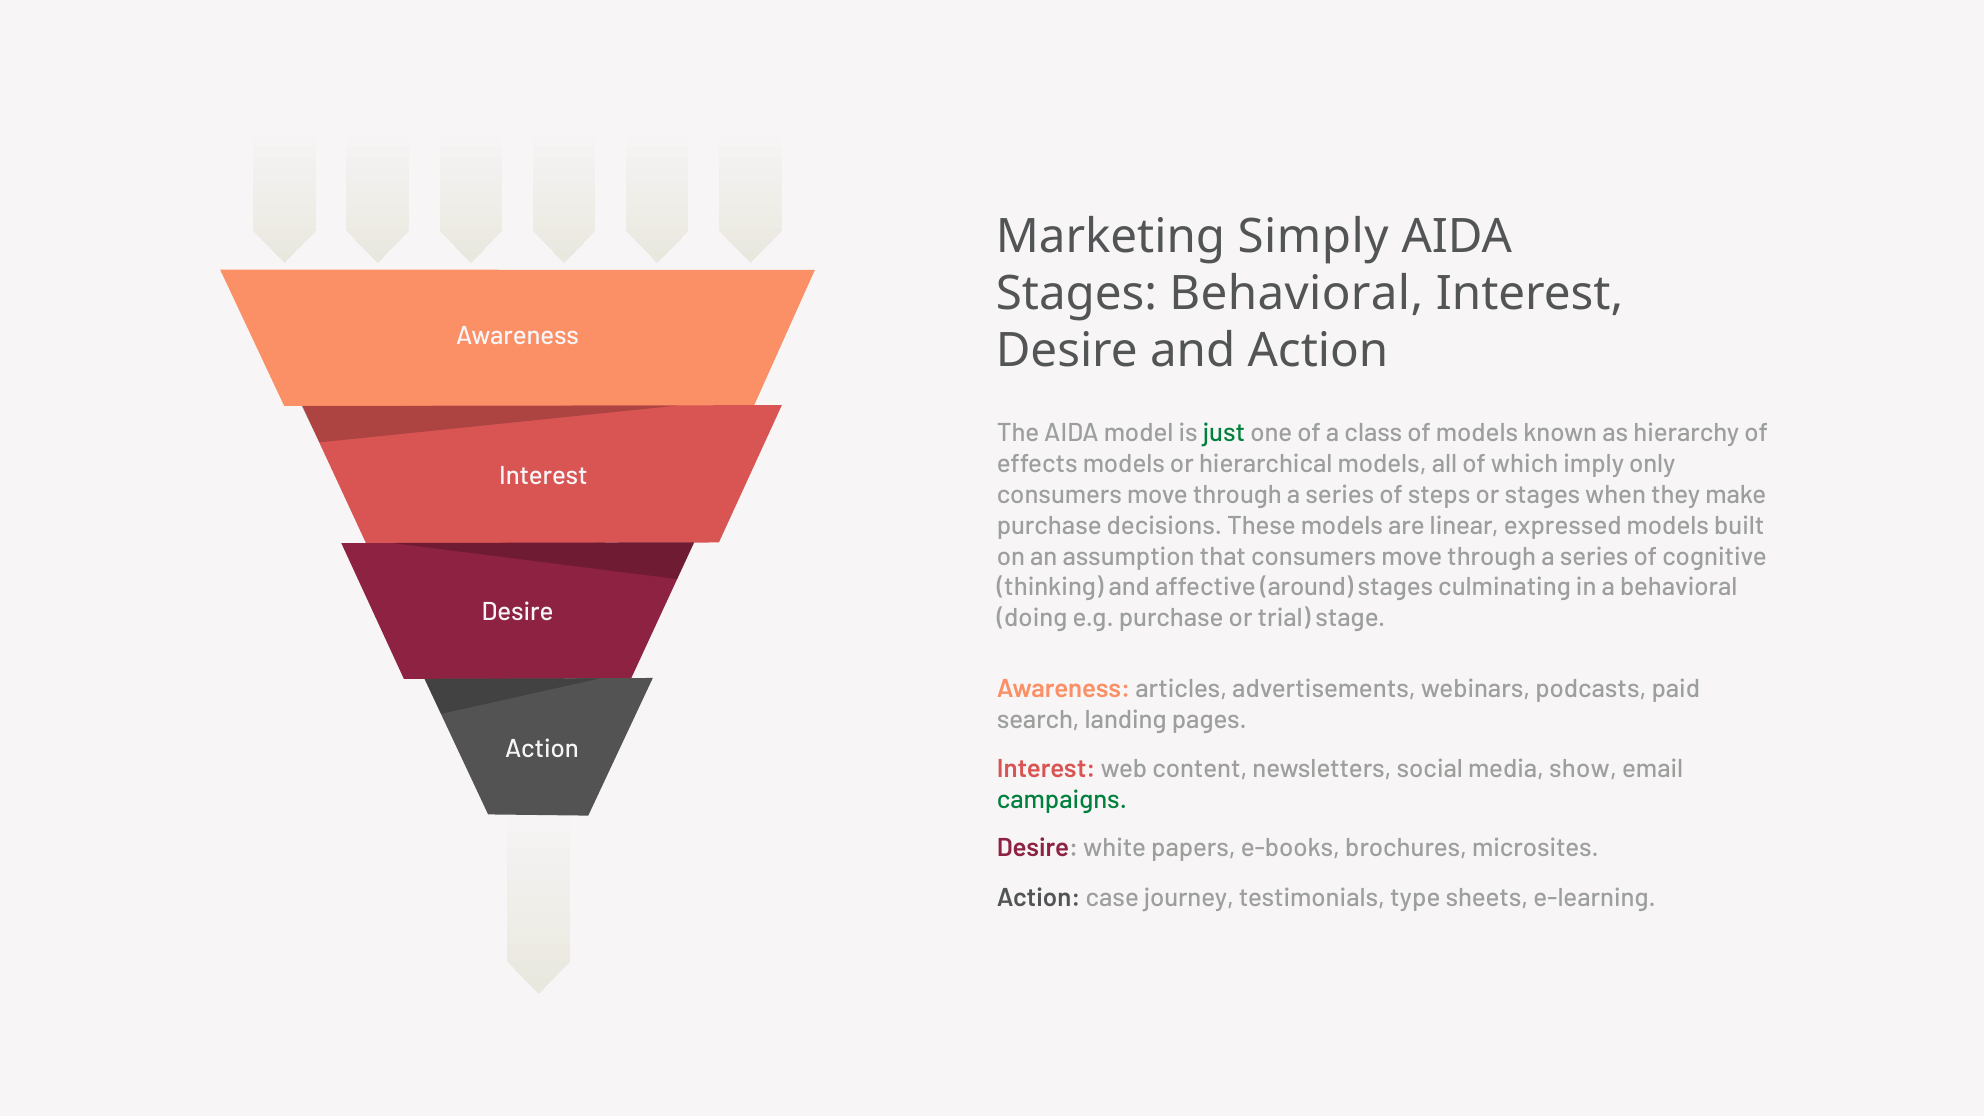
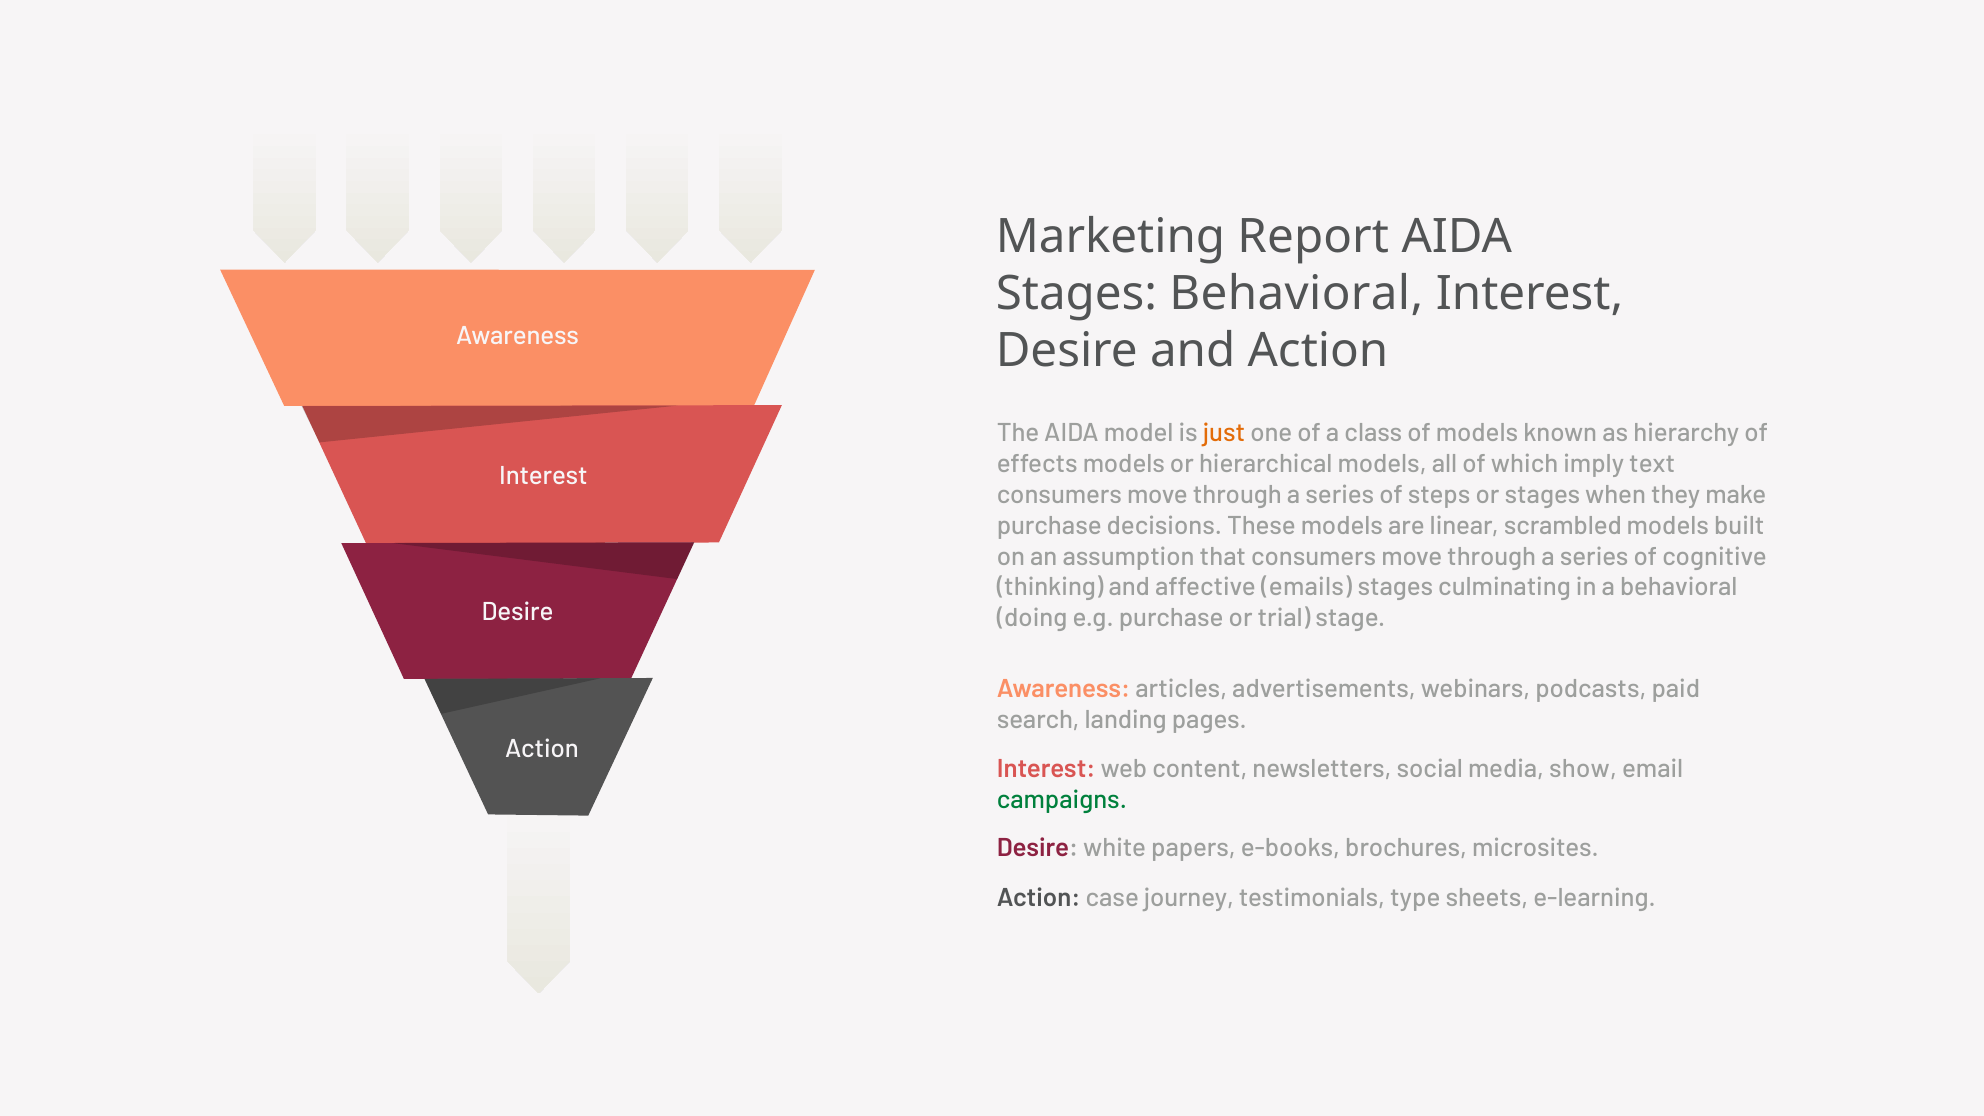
Simply: Simply -> Report
just colour: green -> orange
only: only -> text
expressed: expressed -> scrambled
around: around -> emails
